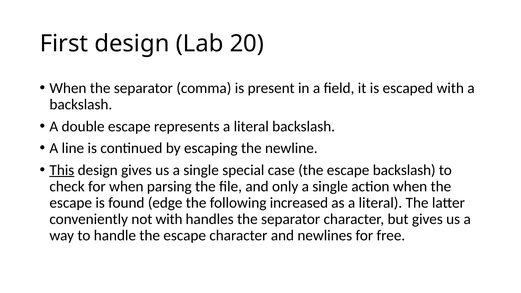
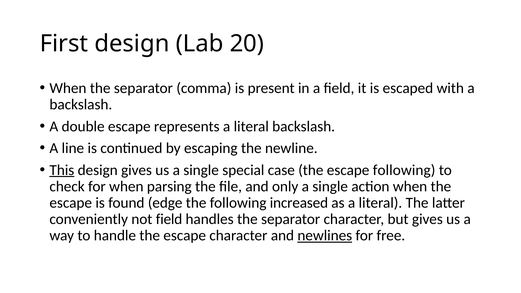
escape backslash: backslash -> following
not with: with -> field
newlines underline: none -> present
